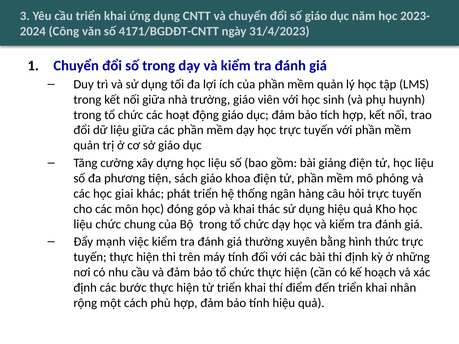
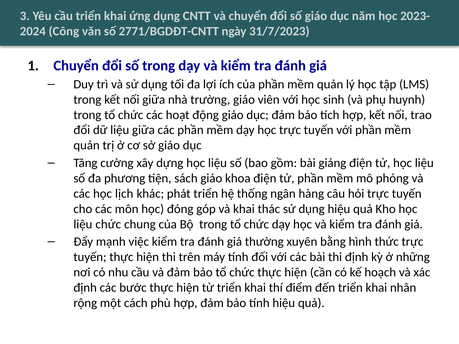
4171/BGDĐT-CNTT: 4171/BGDĐT-CNTT -> 2771/BGDĐT-CNTT
31/4/2023: 31/4/2023 -> 31/7/2023
giai: giai -> lịch
